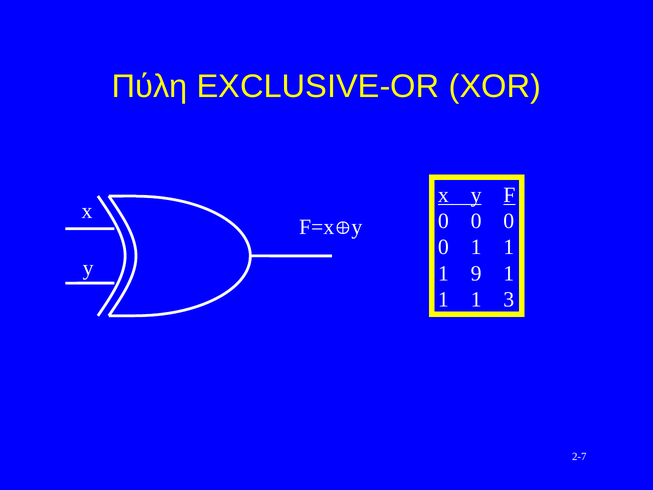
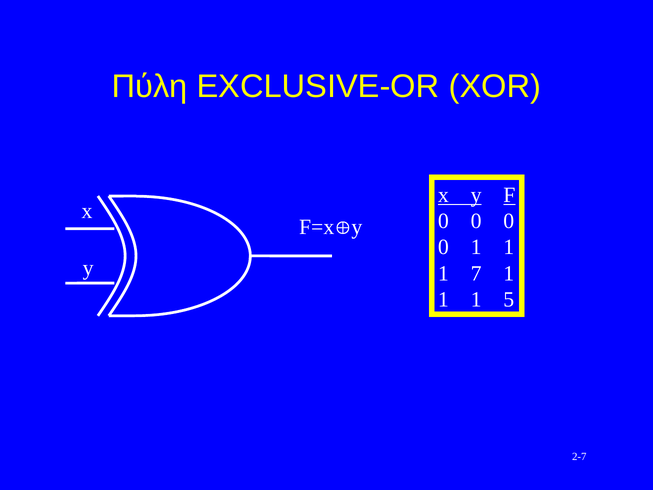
9: 9 -> 7
3: 3 -> 5
